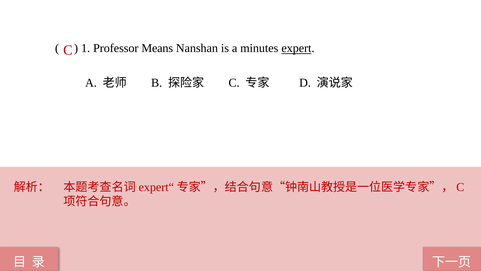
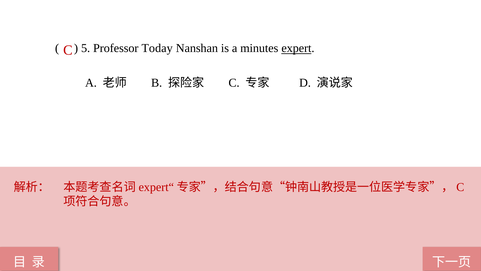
1: 1 -> 5
Means: Means -> Today
